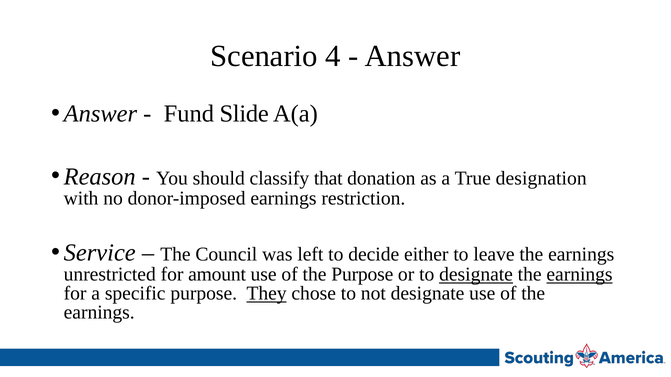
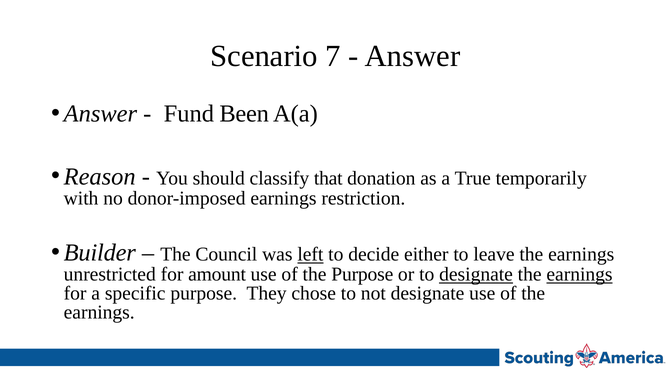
4: 4 -> 7
Slide: Slide -> Been
designation: designation -> temporarily
Service: Service -> Builder
left underline: none -> present
They underline: present -> none
